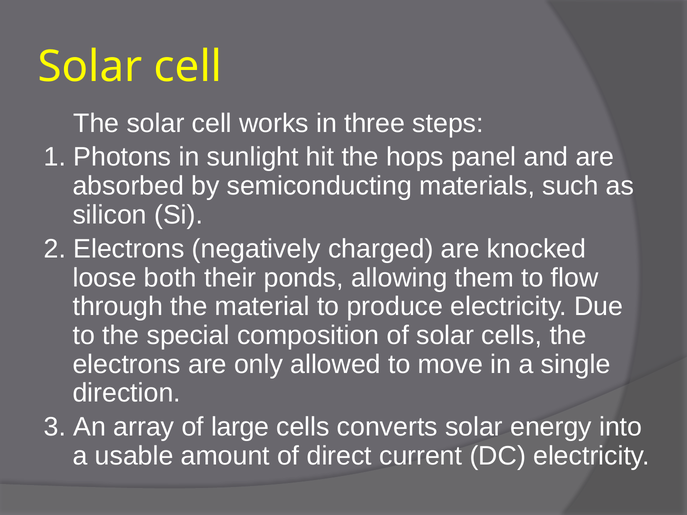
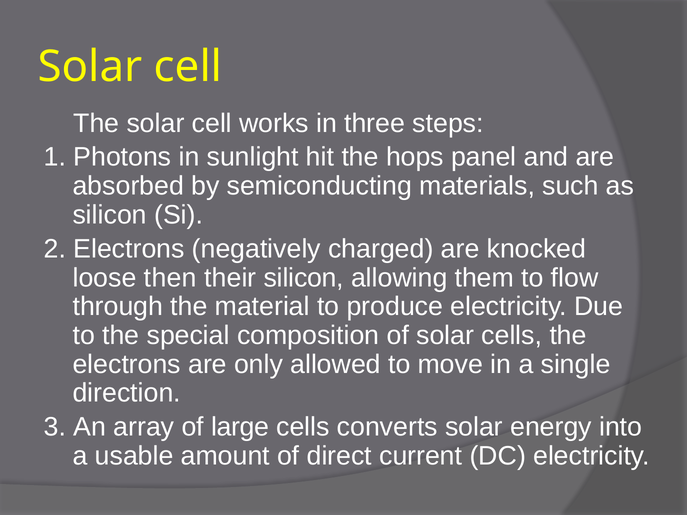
both: both -> then
their ponds: ponds -> silicon
